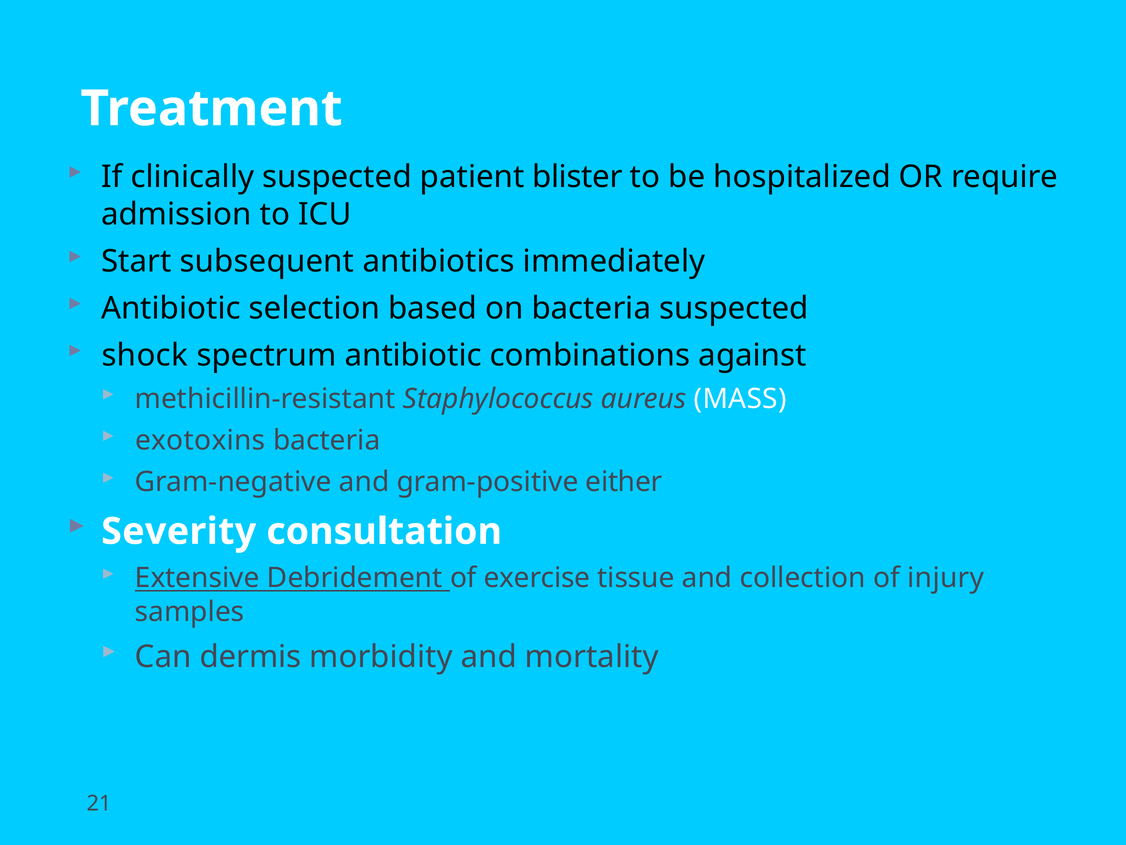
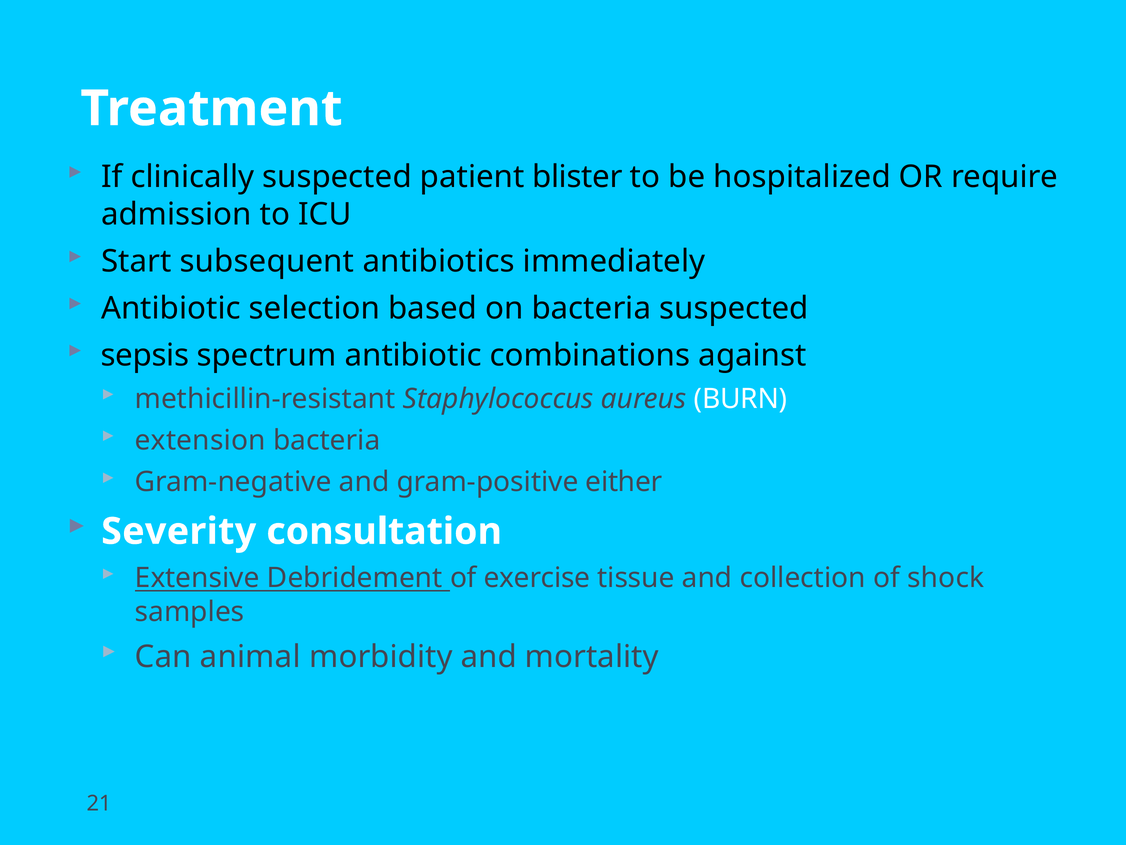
shock: shock -> sepsis
MASS: MASS -> BURN
exotoxins: exotoxins -> extension
injury: injury -> shock
dermis: dermis -> animal
